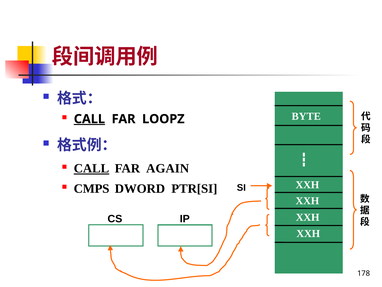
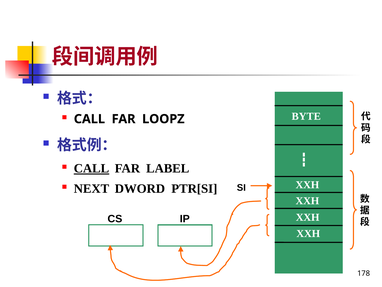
CALL at (89, 119) underline: present -> none
AGAIN: AGAIN -> LABEL
CMPS: CMPS -> NEXT
